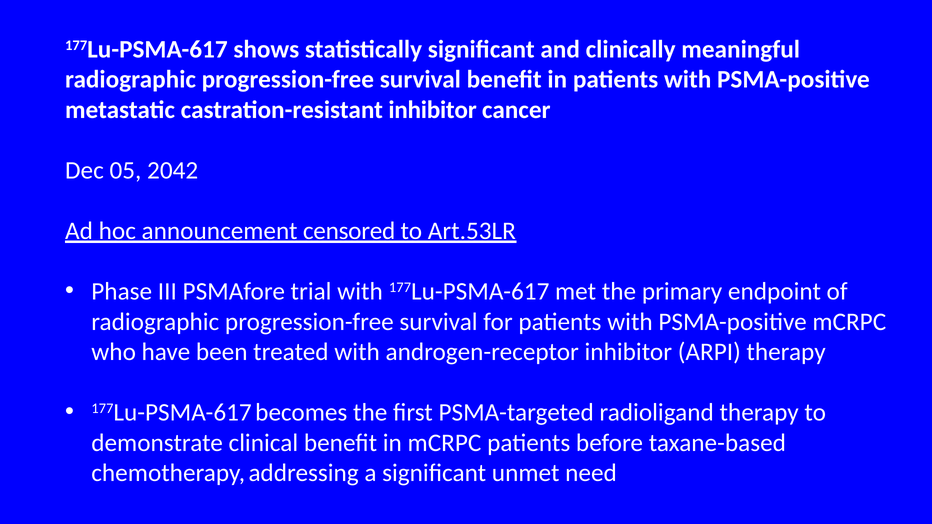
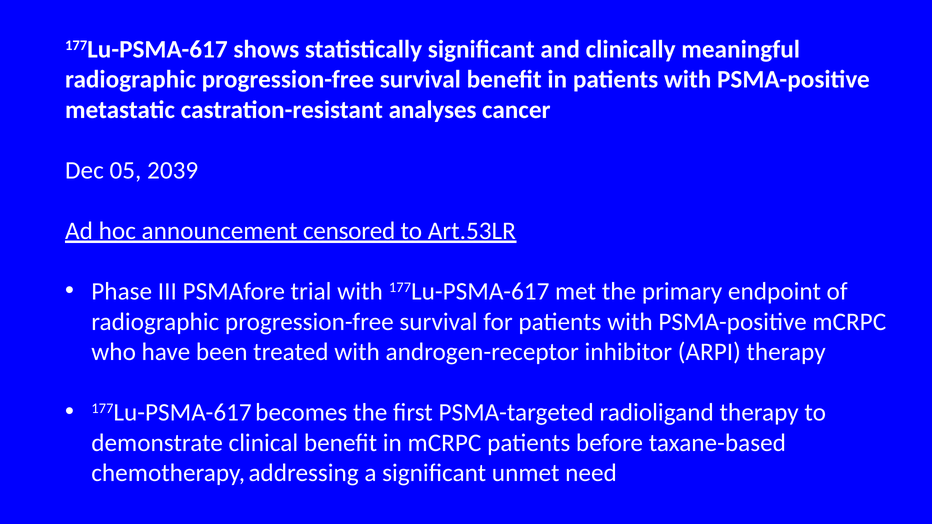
castration-resistant inhibitor: inhibitor -> analyses
2042: 2042 -> 2039
